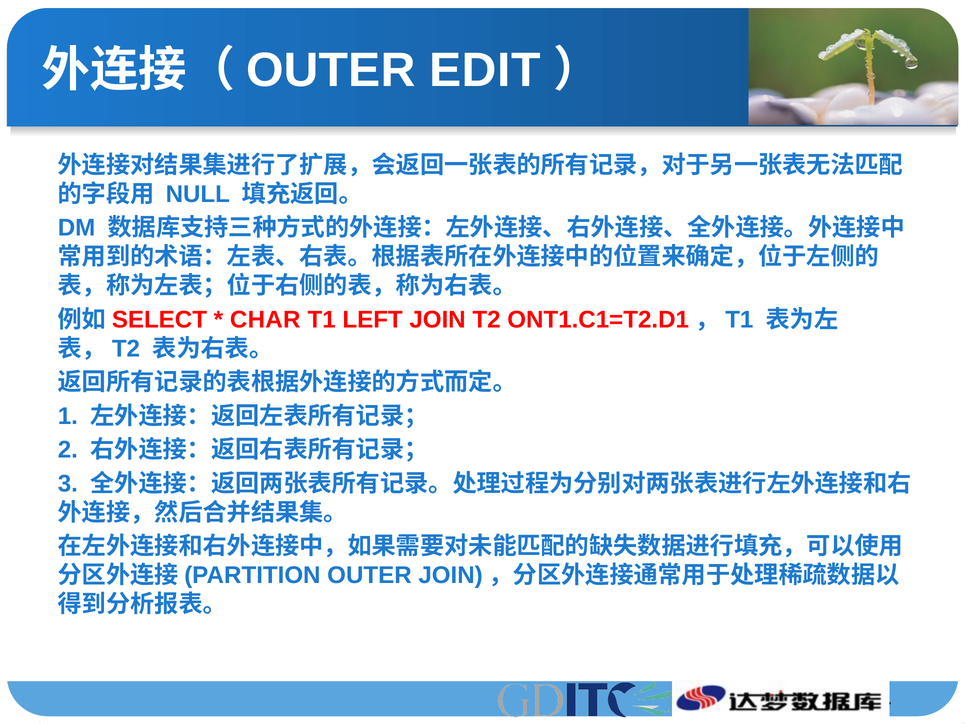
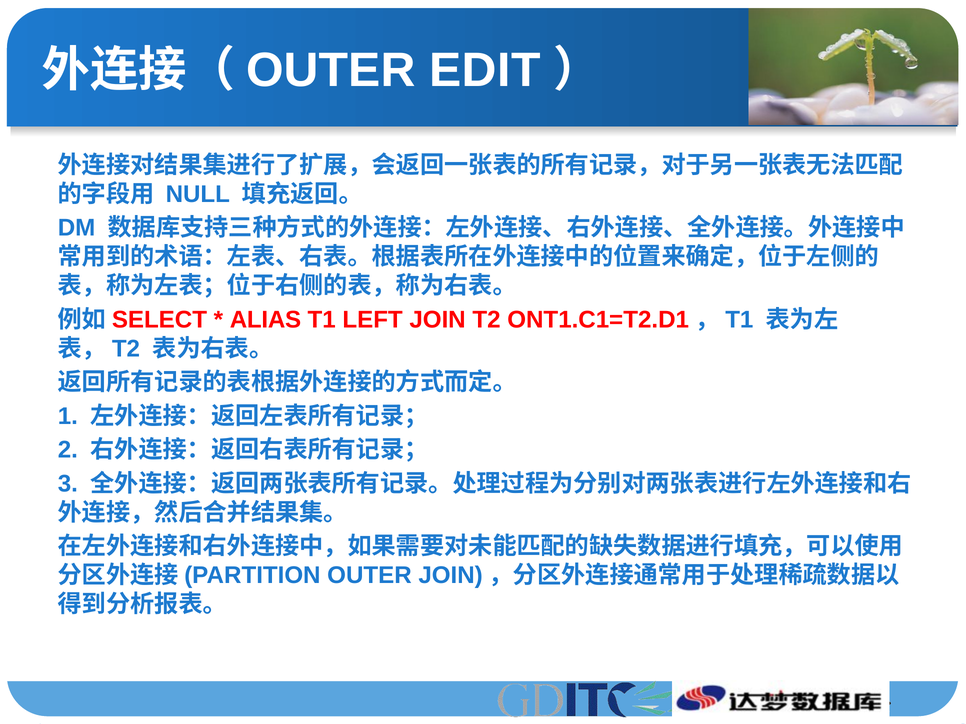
CHAR: CHAR -> ALIAS
